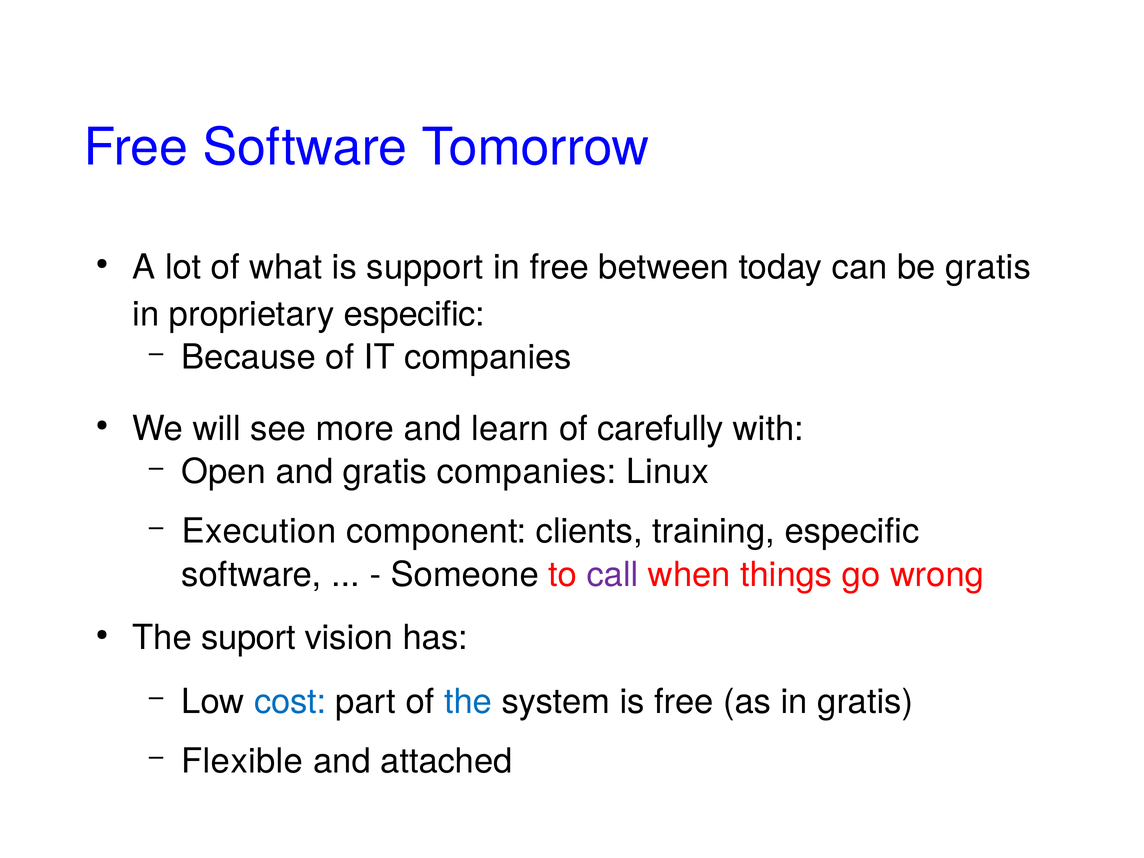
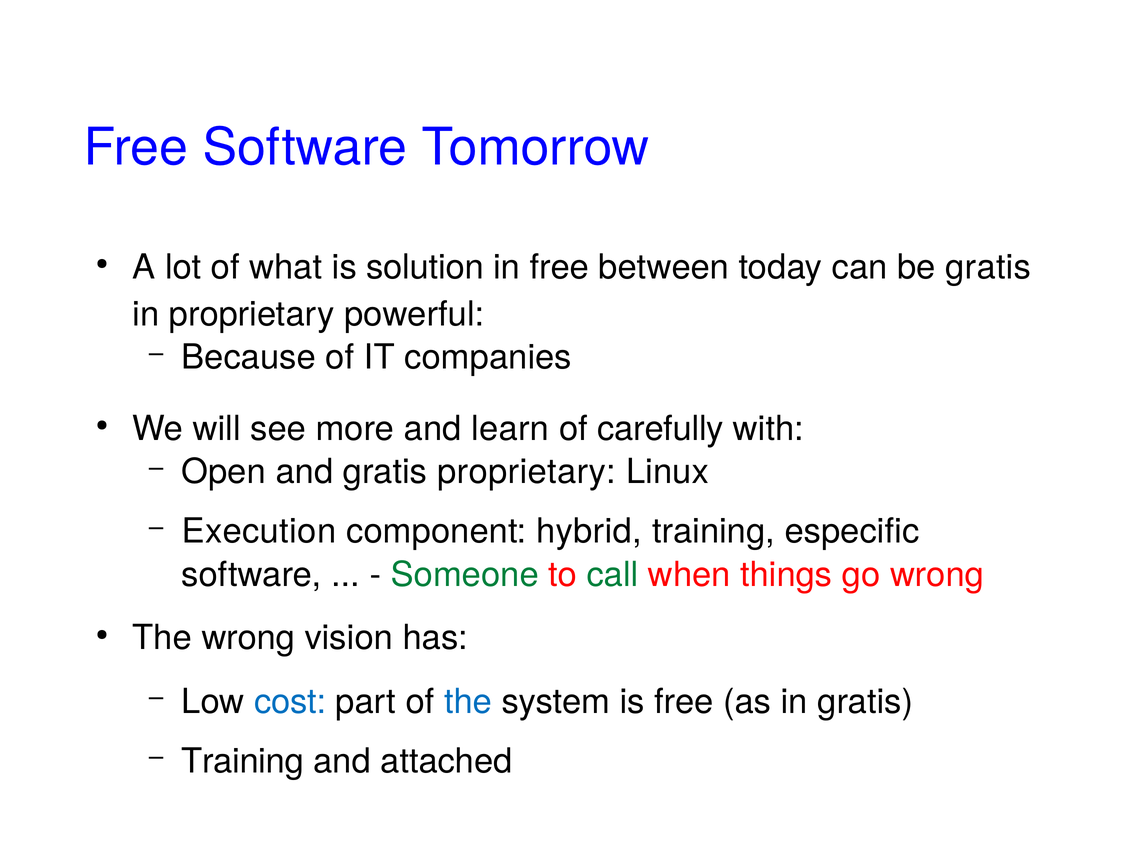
support: support -> solution
proprietary especific: especific -> powerful
gratis companies: companies -> proprietary
clients: clients -> hybrid
Someone colour: black -> green
call colour: purple -> green
The suport: suport -> wrong
Flexible at (242, 761): Flexible -> Training
